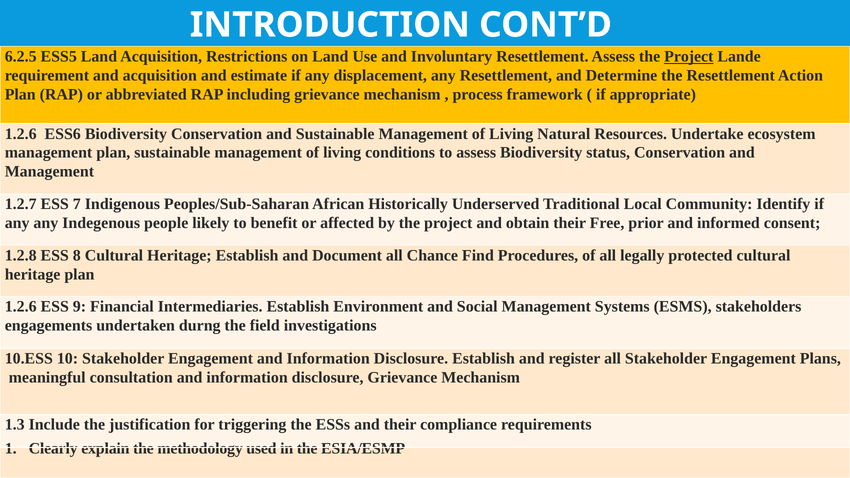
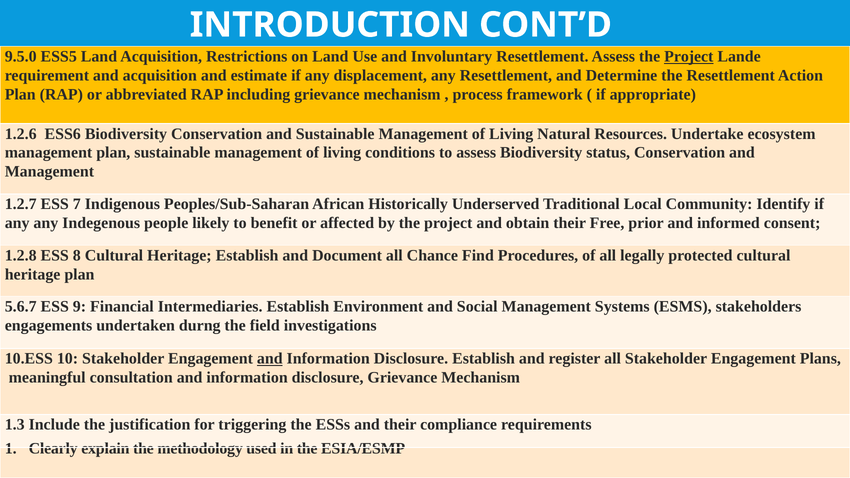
6.2.5: 6.2.5 -> 9.5.0
1.2.6 at (21, 307): 1.2.6 -> 5.6.7
and at (270, 359) underline: none -> present
